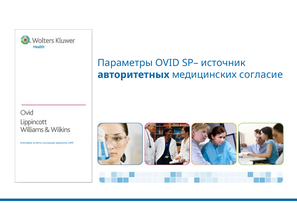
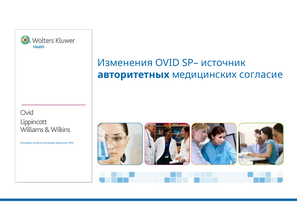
Параметры: Параметры -> Изменения
